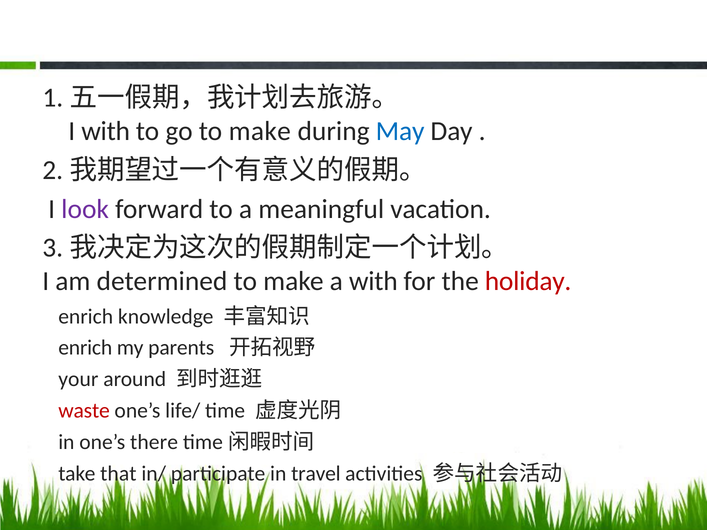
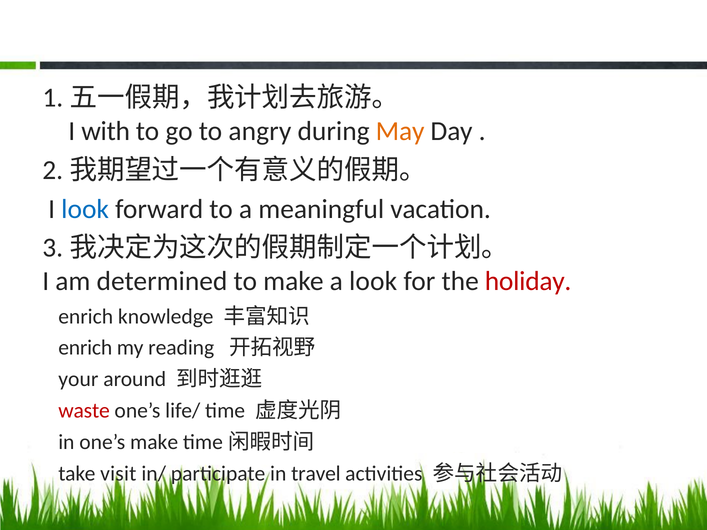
go to make: make -> angry
May colour: blue -> orange
look at (85, 209) colour: purple -> blue
a with: with -> look
parents: parents -> reading
one’s there: there -> make
that: that -> visit
